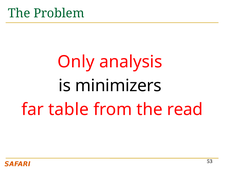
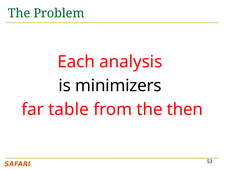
Only: Only -> Each
read: read -> then
